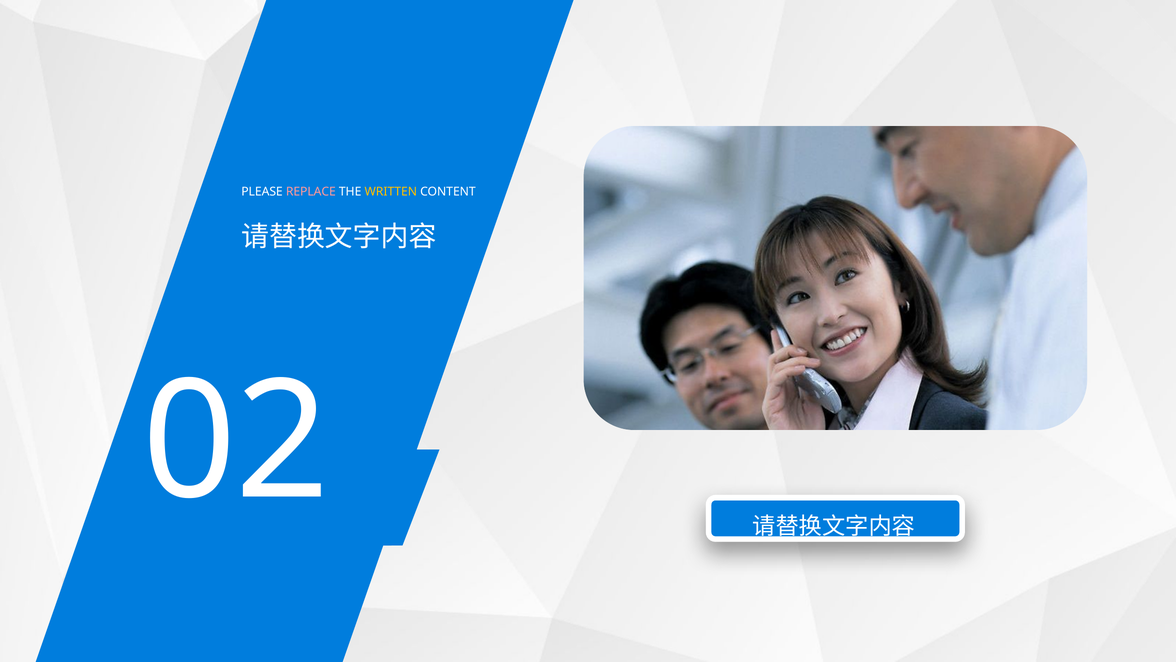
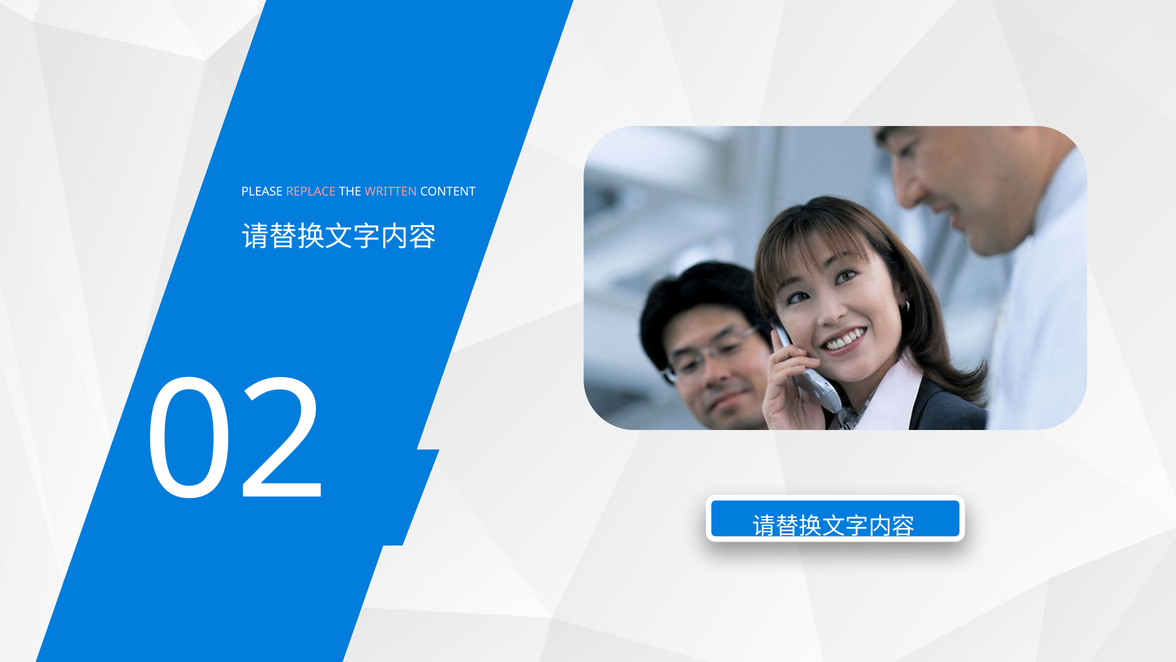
WRITTEN colour: yellow -> pink
